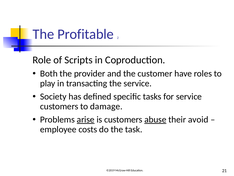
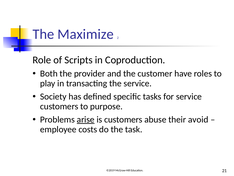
Profitable: Profitable -> Maximize
damage: damage -> purpose
abuse underline: present -> none
